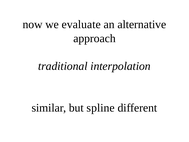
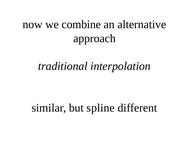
evaluate: evaluate -> combine
